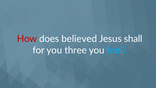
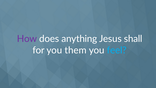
How colour: red -> purple
believed: believed -> anything
three: three -> them
